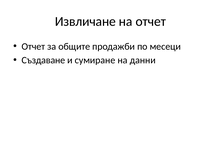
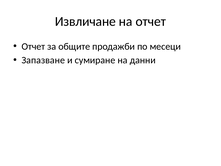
Създаване: Създаване -> Запазване
